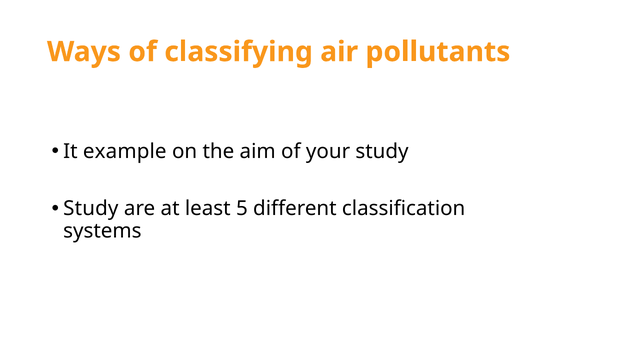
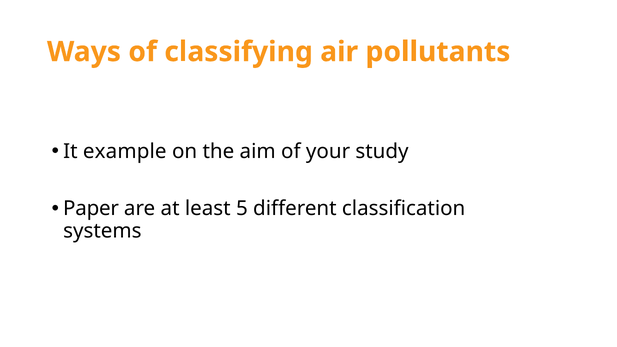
Study at (91, 209): Study -> Paper
